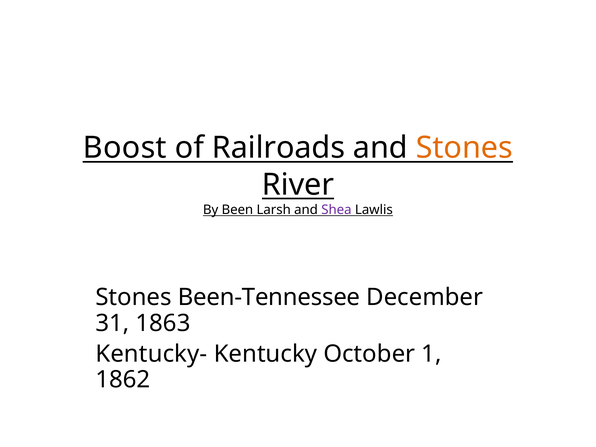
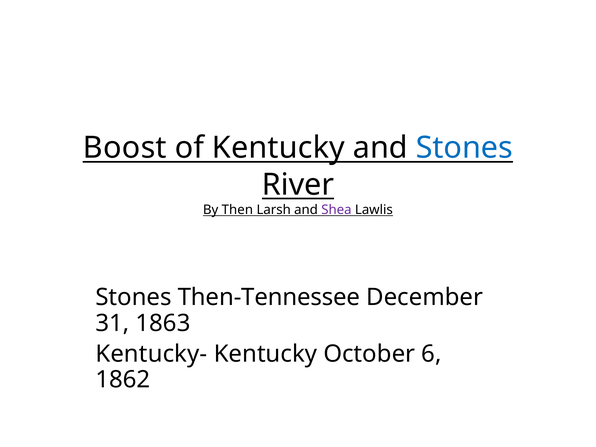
of Railroads: Railroads -> Kentucky
Stones at (464, 148) colour: orange -> blue
Been: Been -> Then
Been-Tennessee: Been-Tennessee -> Then-Tennessee
1: 1 -> 6
